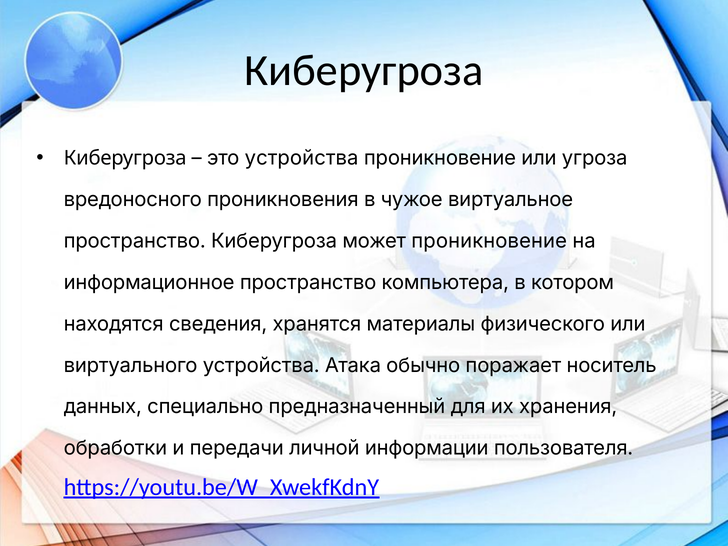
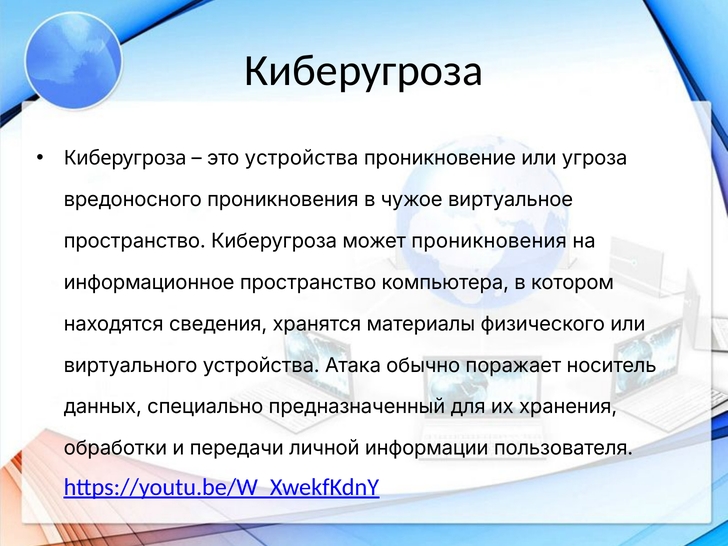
может проникновение: проникновение -> проникновения
